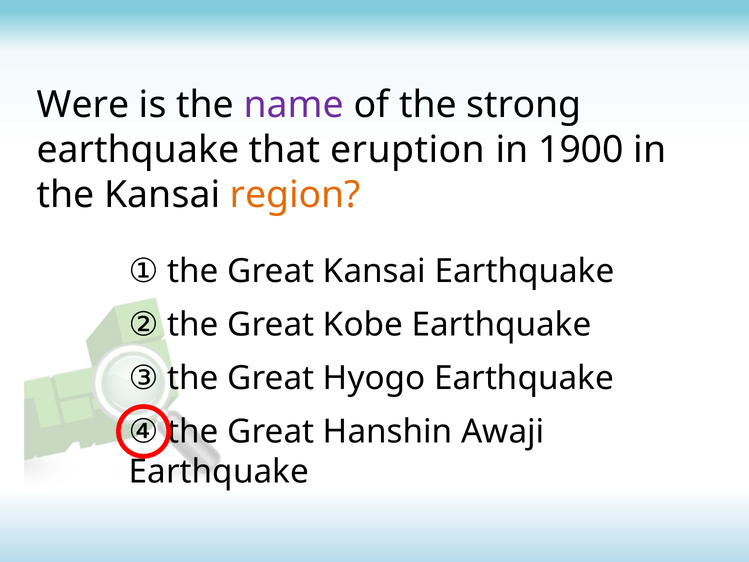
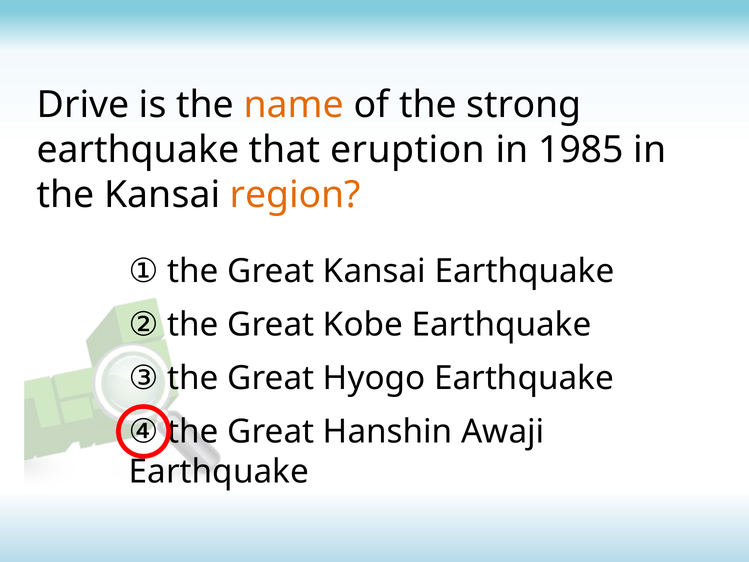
Were: Were -> Drive
name colour: purple -> orange
1900: 1900 -> 1985
